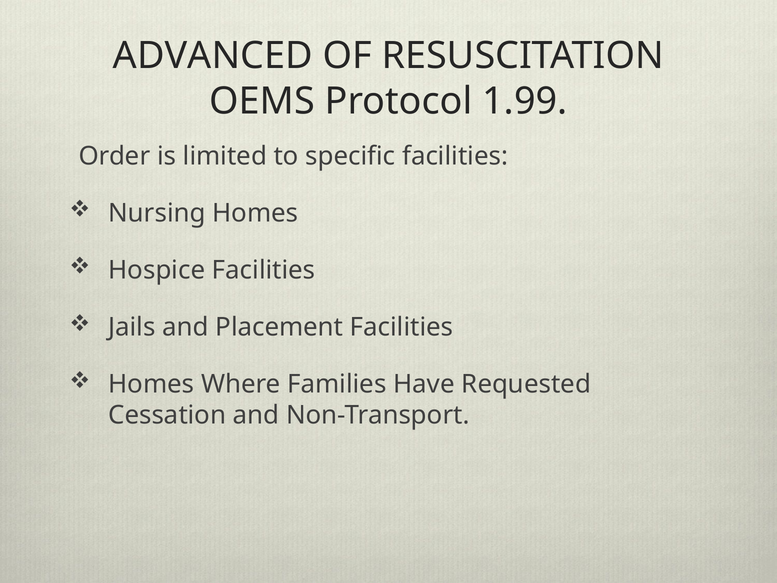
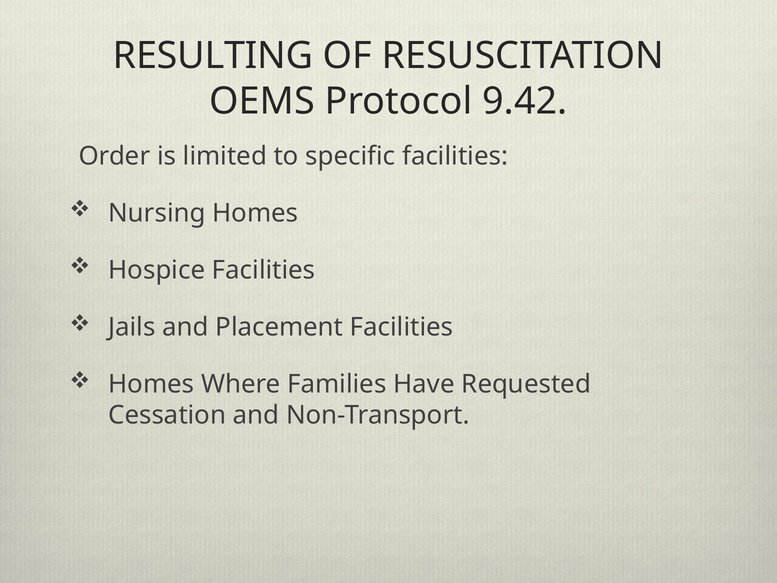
ADVANCED: ADVANCED -> RESULTING
1.99: 1.99 -> 9.42
